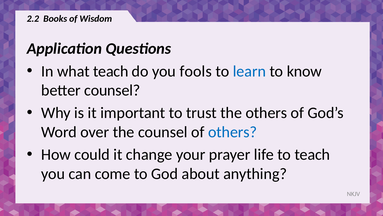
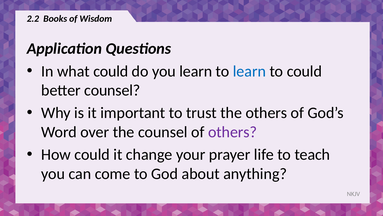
what teach: teach -> could
you fools: fools -> learn
to know: know -> could
others at (233, 132) colour: blue -> purple
